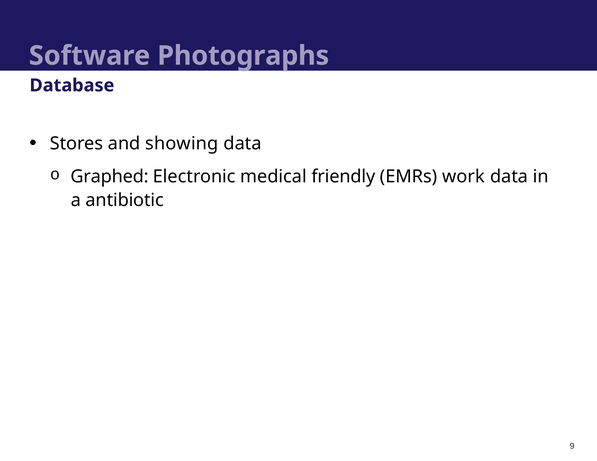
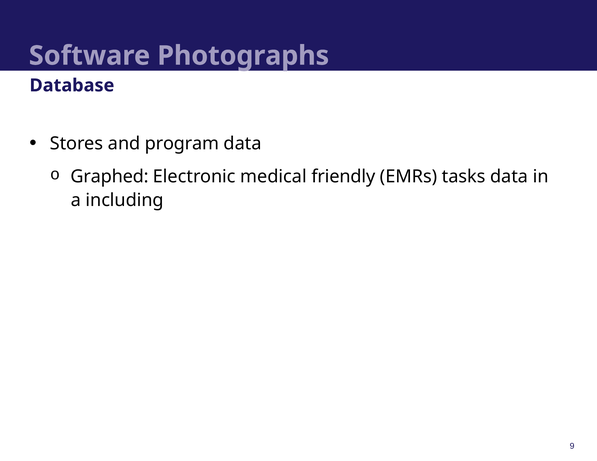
showing: showing -> program
work: work -> tasks
antibiotic: antibiotic -> including
